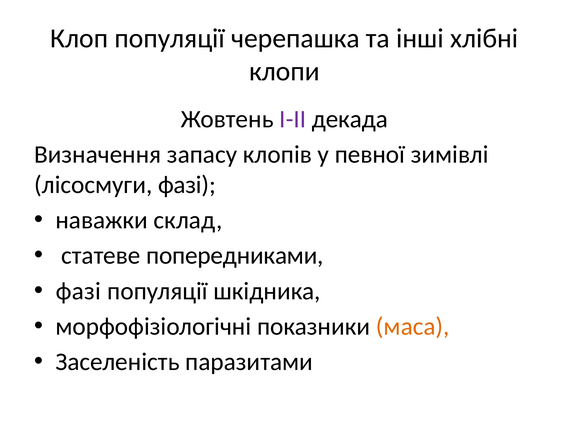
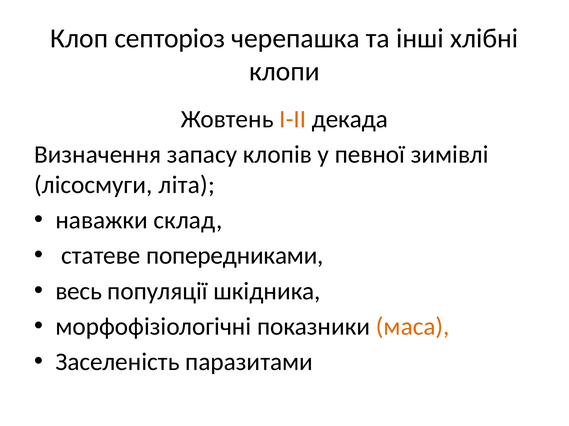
Клоп популяції: популяції -> септоріоз
І-ІІ colour: purple -> orange
лісосмуги фазі: фазі -> літа
фазі at (78, 292): фазі -> весь
